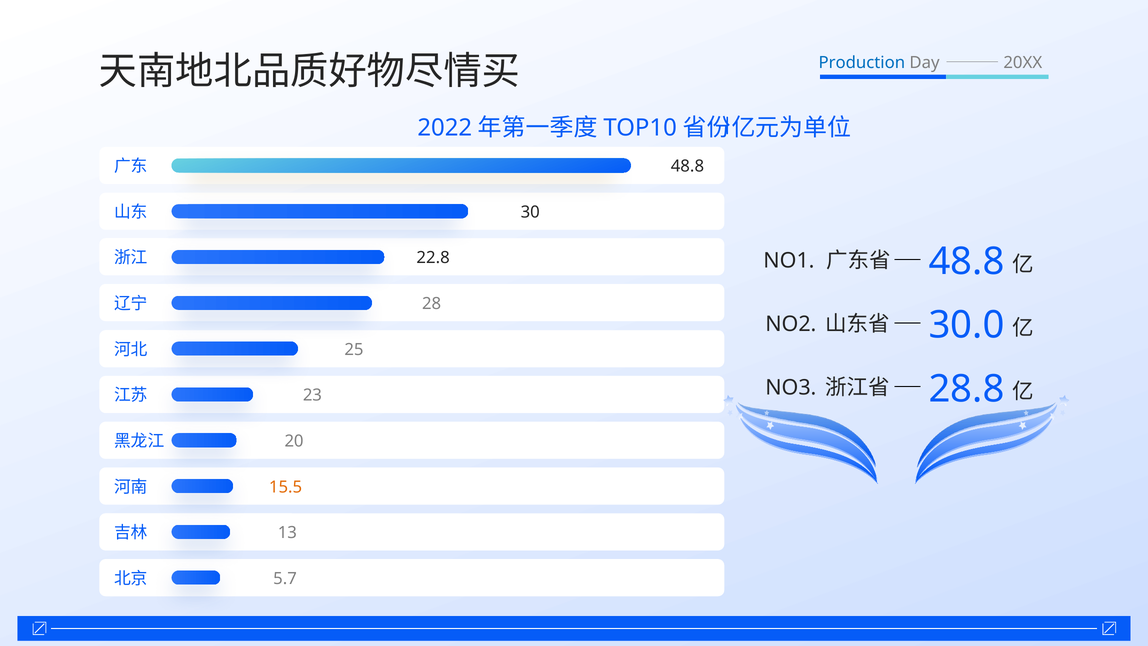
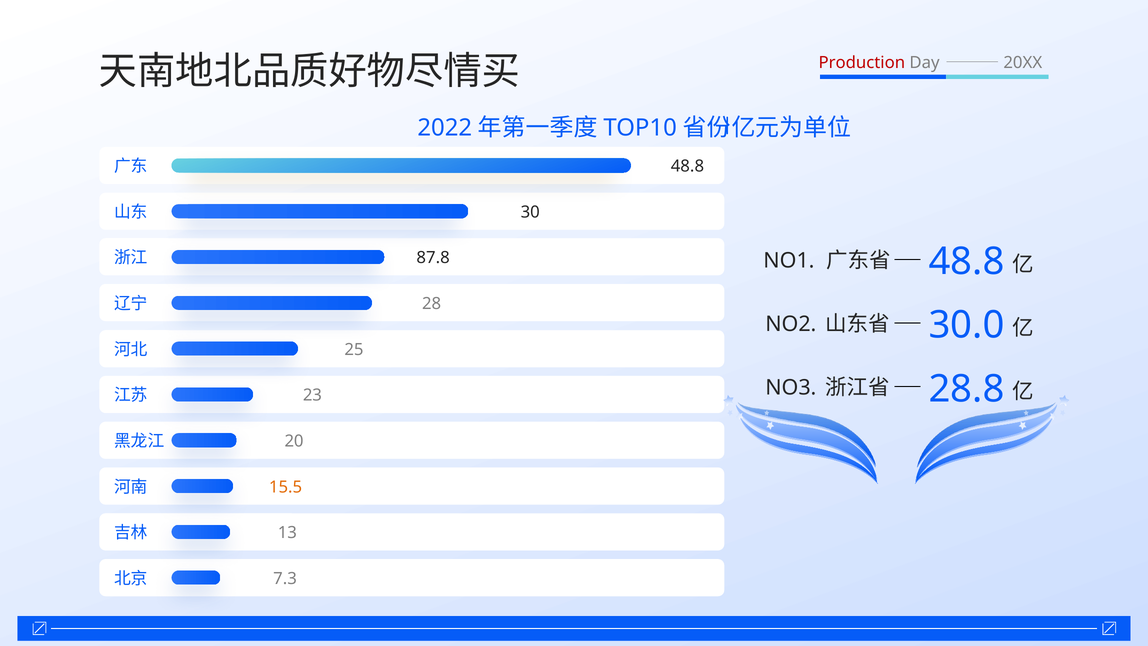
Production colour: blue -> red
22.8: 22.8 -> 87.8
5.7: 5.7 -> 7.3
